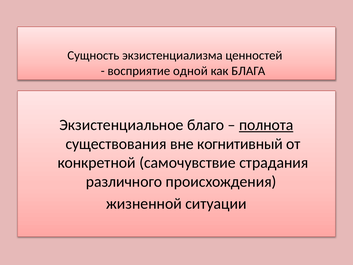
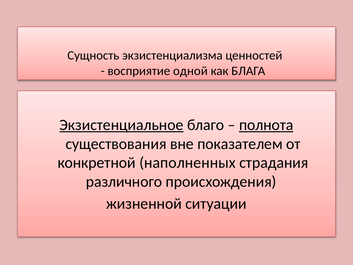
Экзистенциальное underline: none -> present
когнитивный: когнитивный -> показателем
самочувствие: самочувствие -> наполненных
